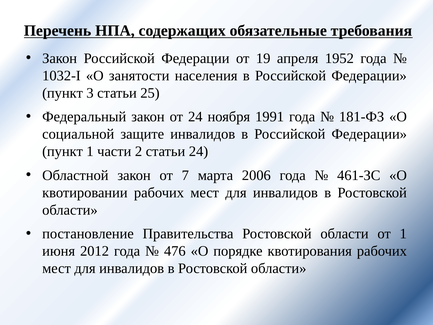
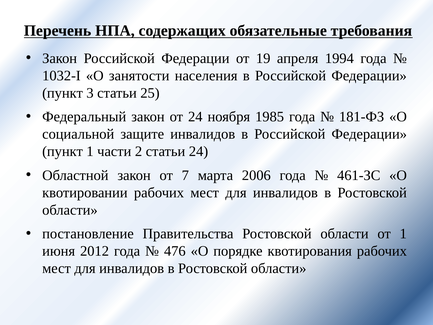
1952: 1952 -> 1994
1991: 1991 -> 1985
